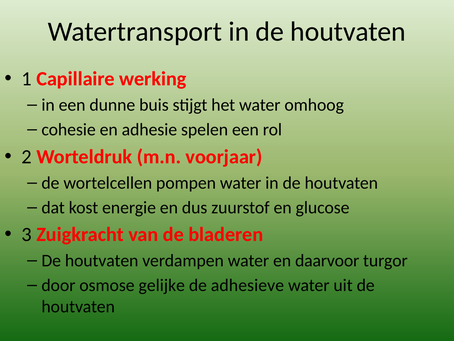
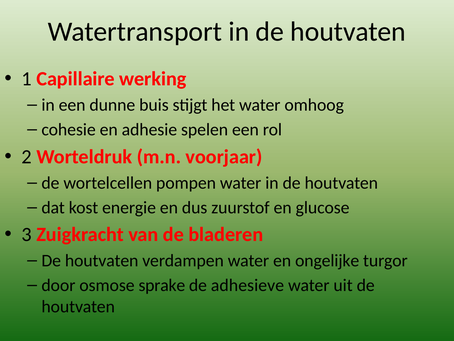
daarvoor: daarvoor -> ongelijke
gelijke: gelijke -> sprake
